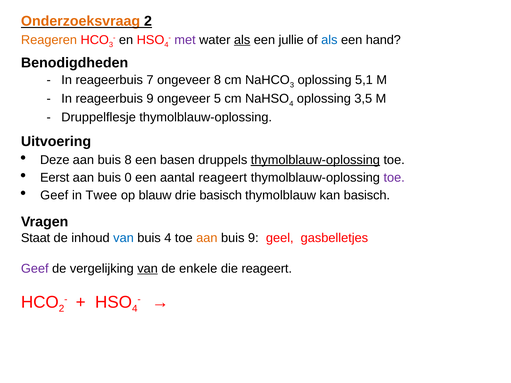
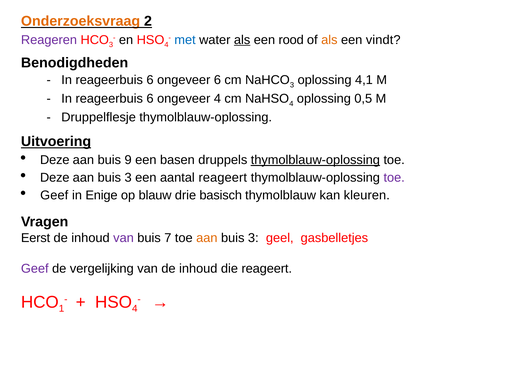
Reageren colour: orange -> purple
met colour: purple -> blue
jullie: jullie -> rood
als at (329, 40) colour: blue -> orange
hand: hand -> vindt
7 at (150, 80): 7 -> 6
ongeveer 8: 8 -> 6
5,1: 5,1 -> 4,1
9 at (150, 99): 9 -> 6
ongeveer 5: 5 -> 4
3,5: 3,5 -> 0,5
Uitvoering underline: none -> present
buis 8: 8 -> 9
Eerst at (55, 178): Eerst -> Deze
0 at (128, 178): 0 -> 3
Twee: Twee -> Enige
kan basisch: basisch -> kleuren
Staat: Staat -> Eerst
van at (123, 238) colour: blue -> purple
buis 4: 4 -> 7
9 at (253, 238): 9 -> 3
van at (148, 269) underline: present -> none
enkele at (198, 269): enkele -> inhoud
2 at (62, 309): 2 -> 1
